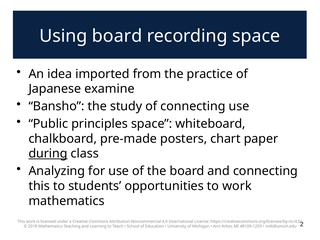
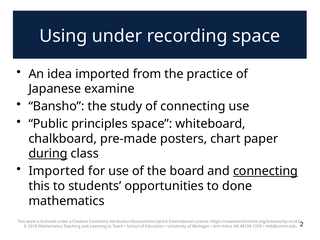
Using board: board -> under
Analyzing at (57, 171): Analyzing -> Imported
connecting at (265, 171) underline: none -> present
to work: work -> done
